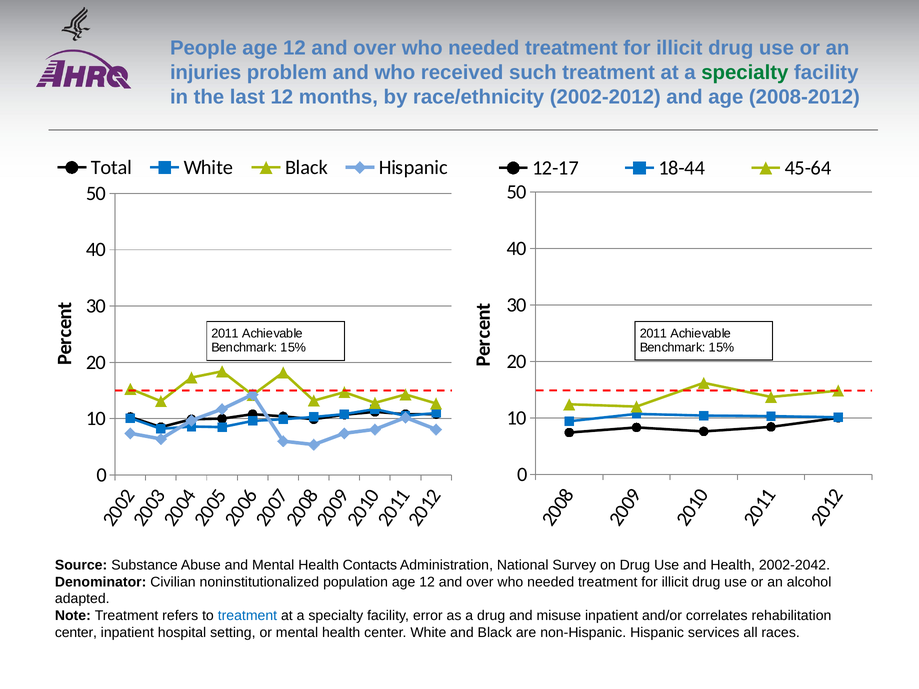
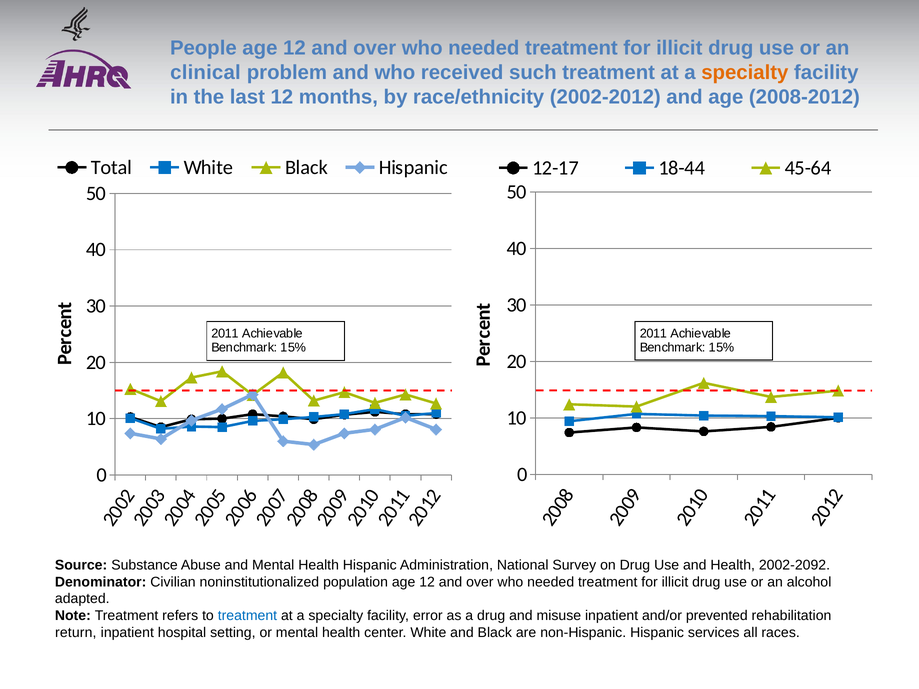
injuries: injuries -> clinical
specialty at (745, 73) colour: green -> orange
Health Contacts: Contacts -> Hispanic
2002-2042: 2002-2042 -> 2002-2092
correlates: correlates -> prevented
center at (76, 633): center -> return
